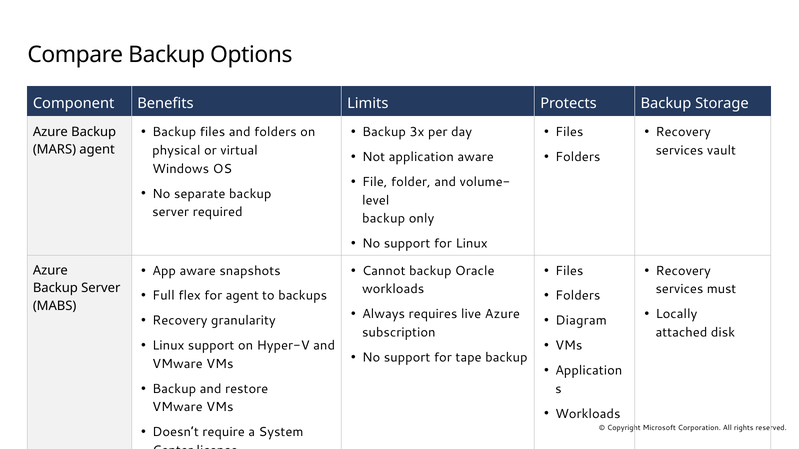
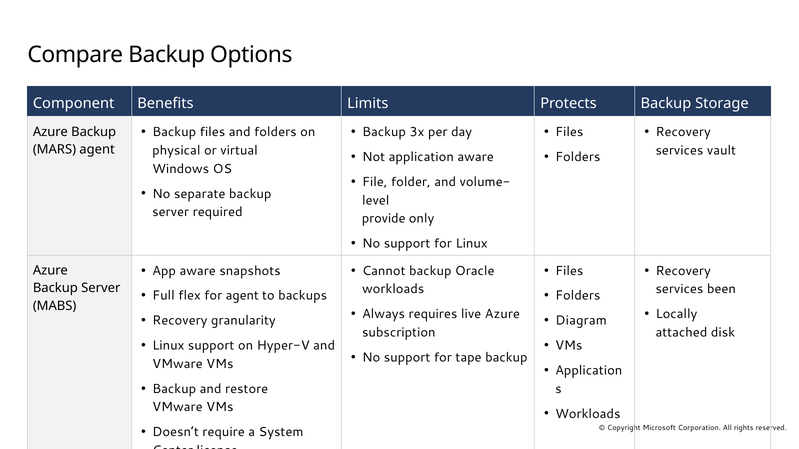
backup at (384, 219): backup -> provide
must: must -> been
